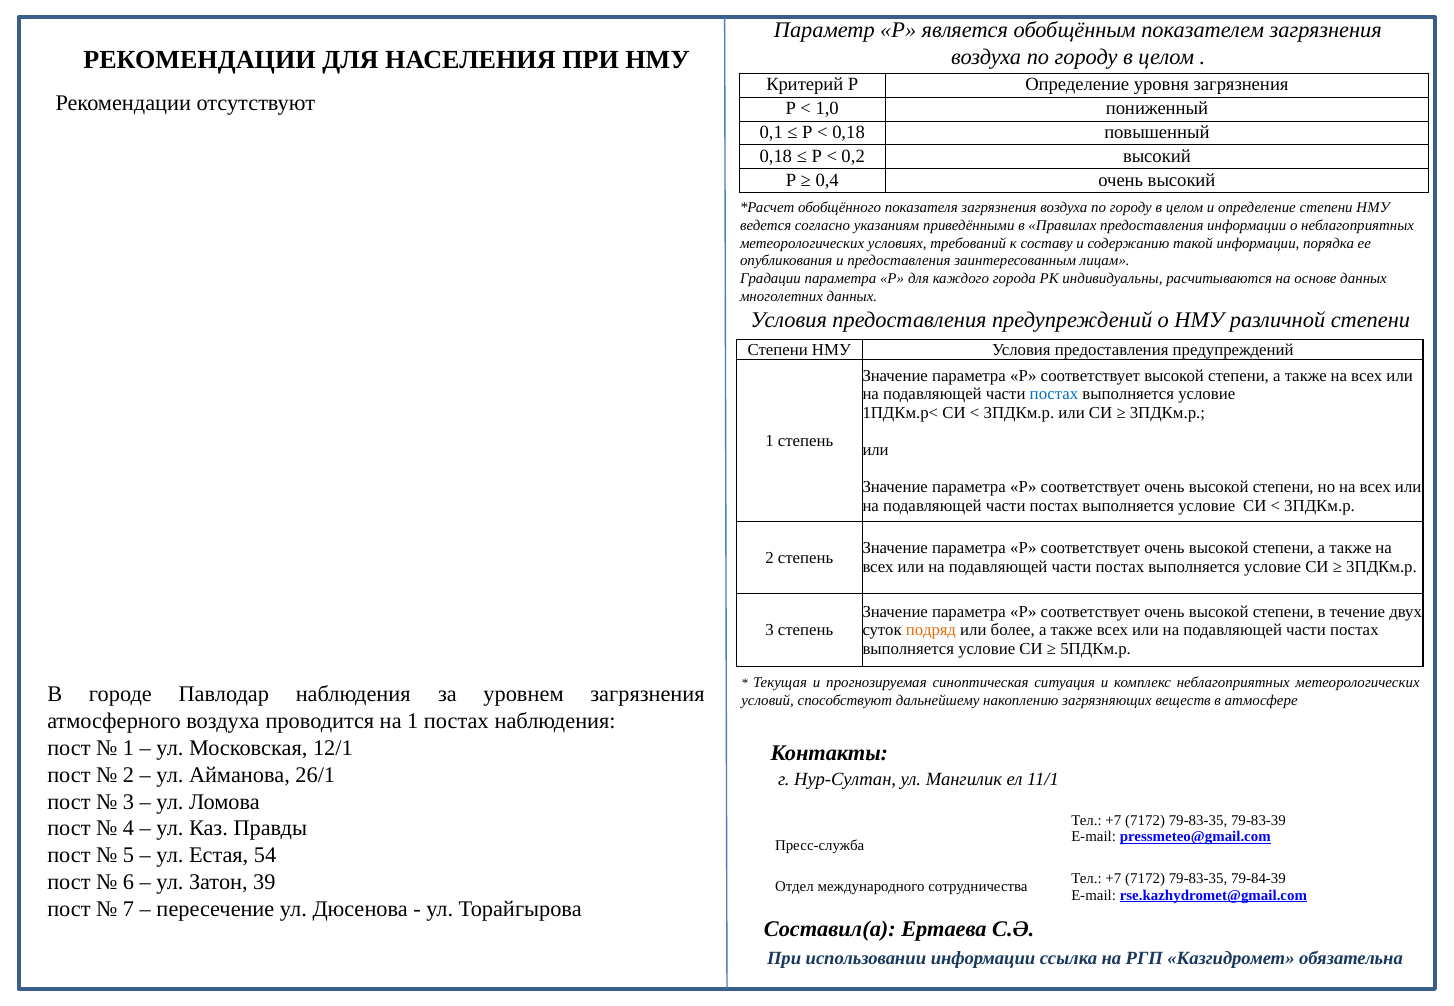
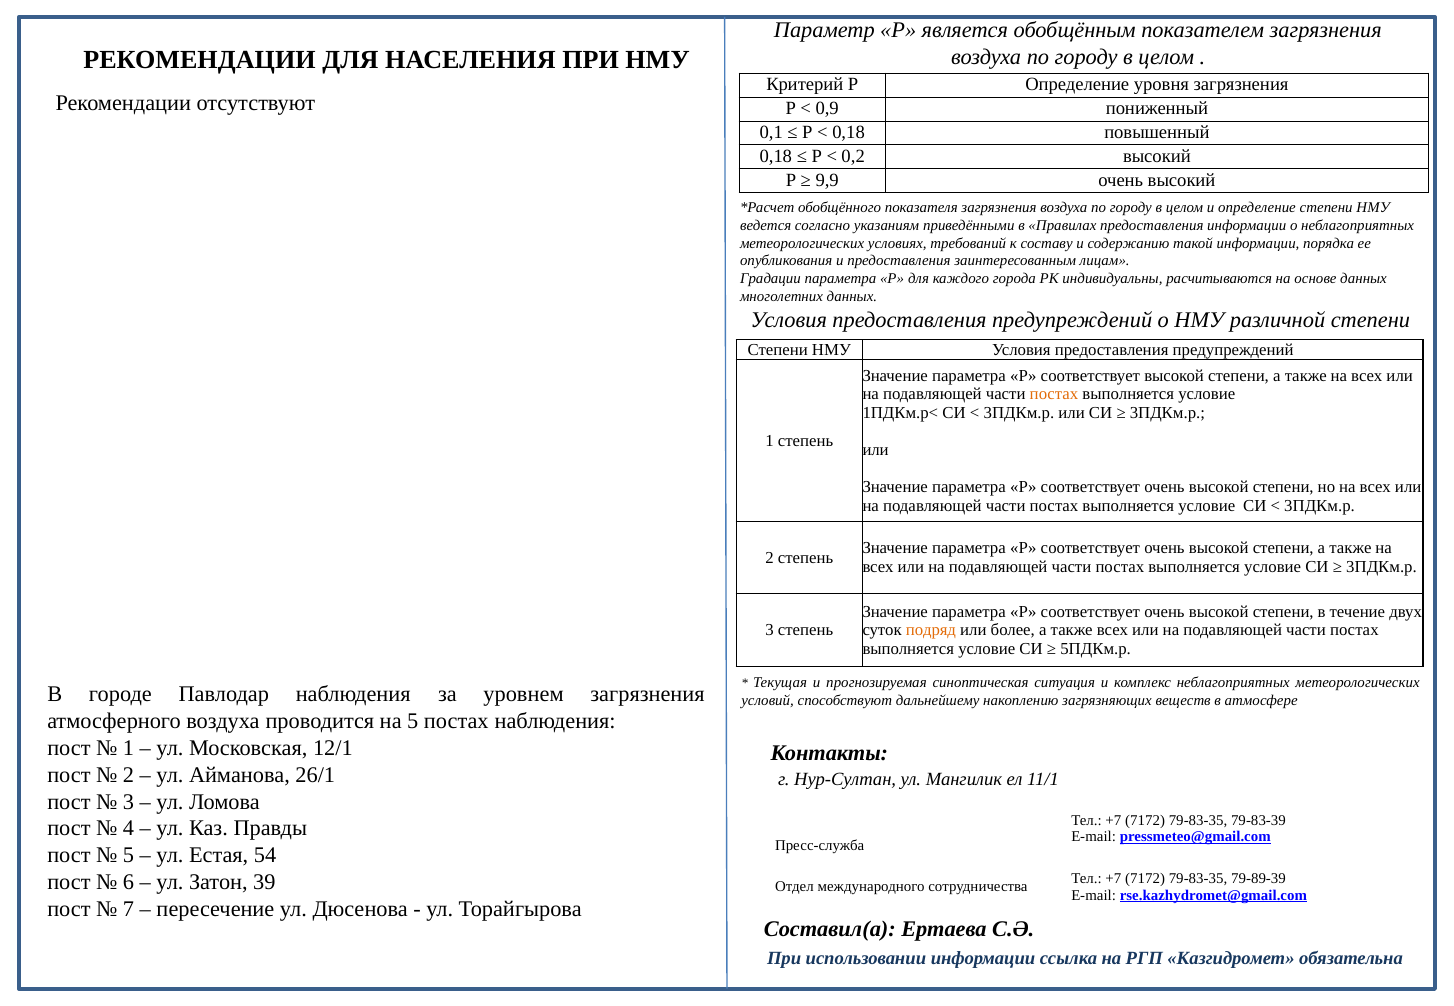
1,0: 1,0 -> 0,9
0,4: 0,4 -> 9,9
постах at (1054, 394) colour: blue -> orange
на 1: 1 -> 5
79-84-39: 79-84-39 -> 79-89-39
